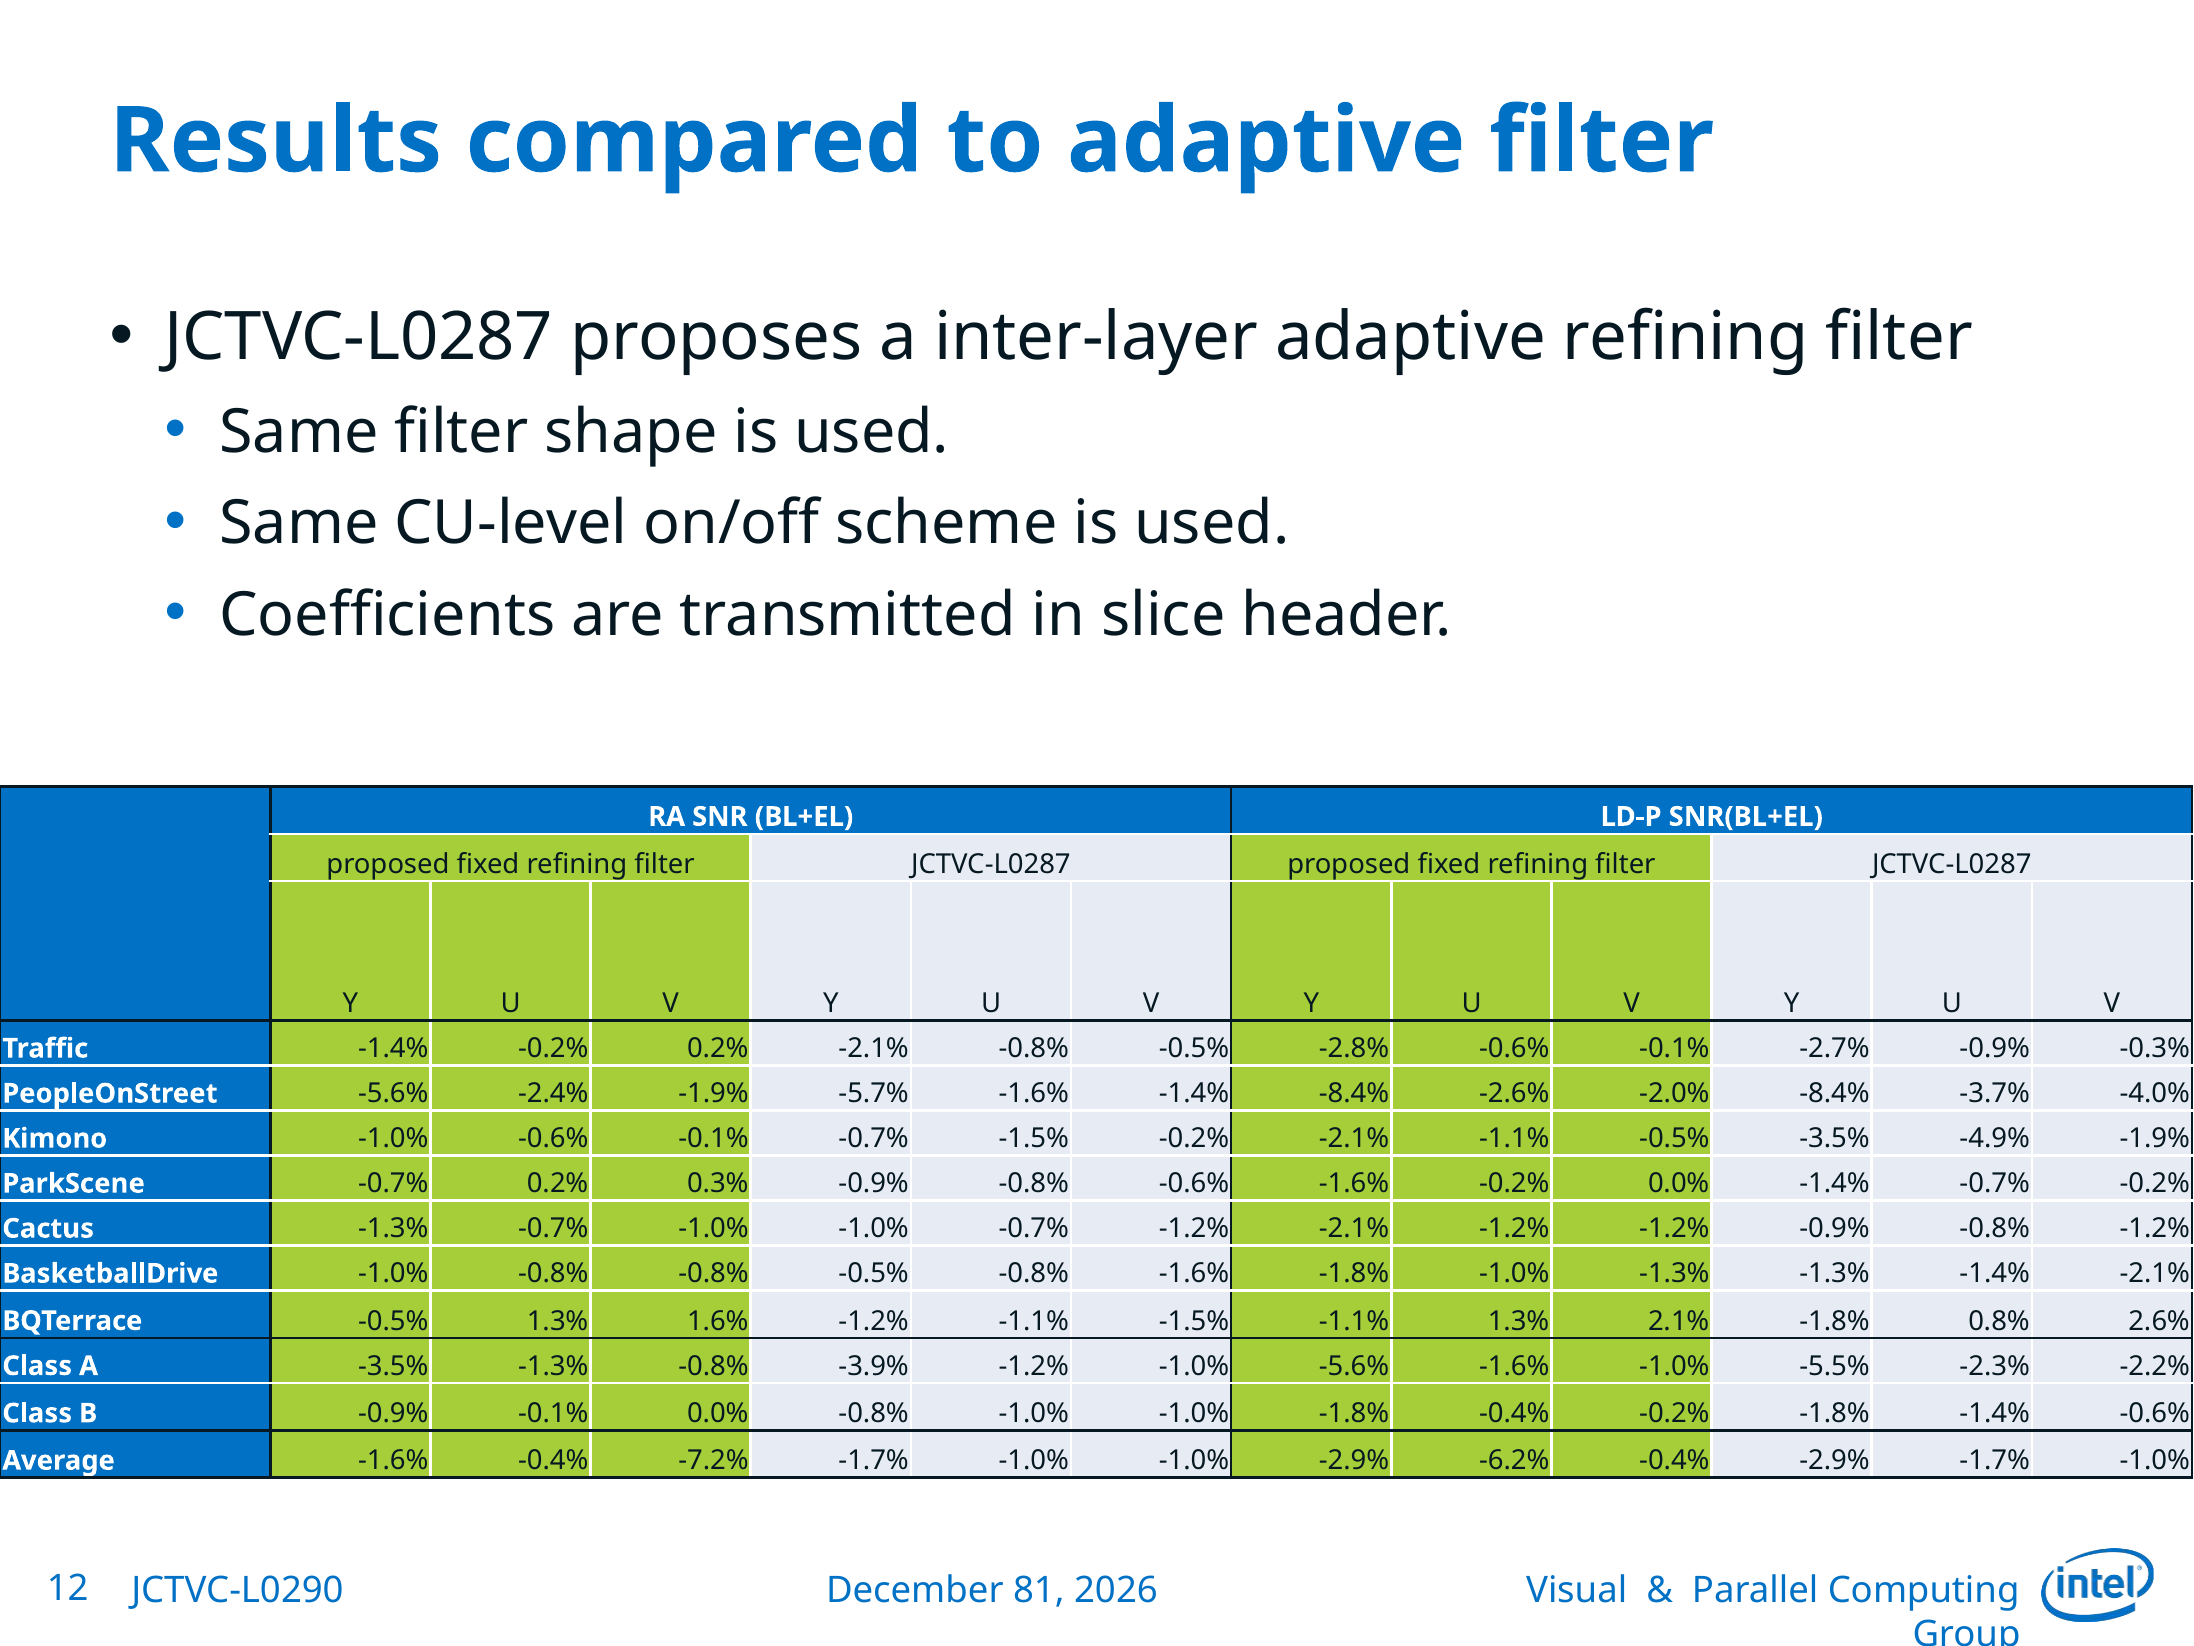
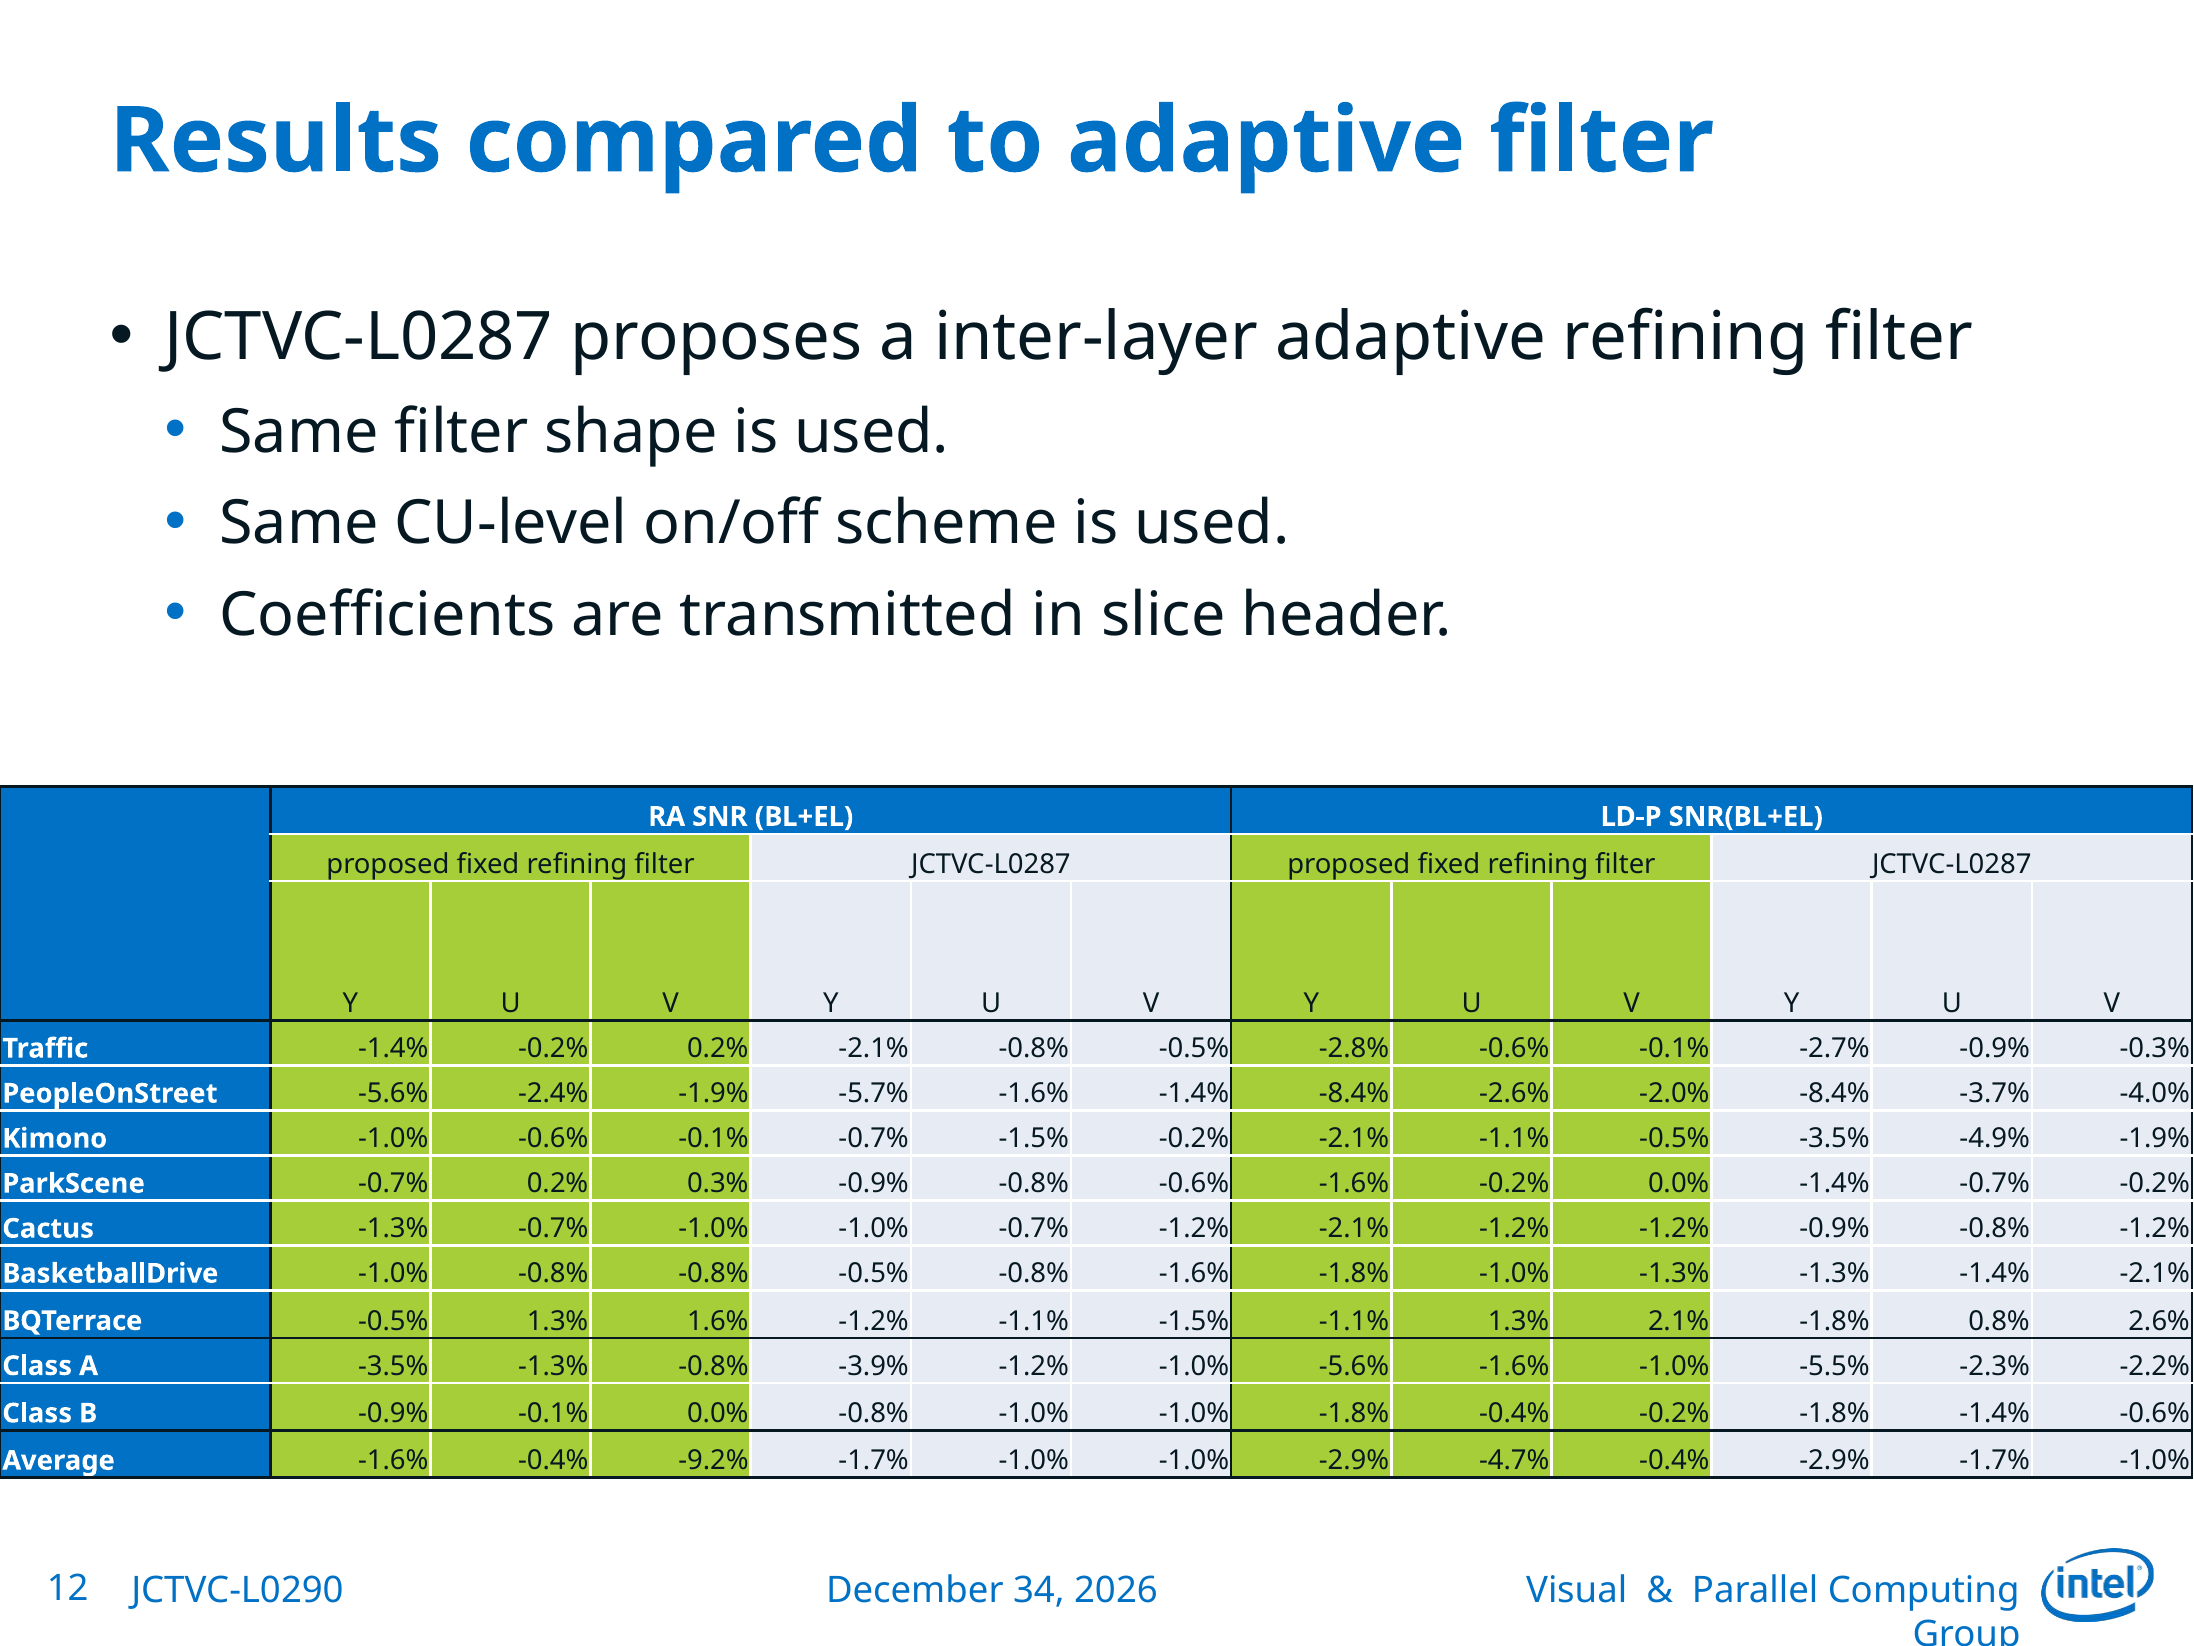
-7.2%: -7.2% -> -9.2%
-6.2%: -6.2% -> -4.7%
81: 81 -> 34
